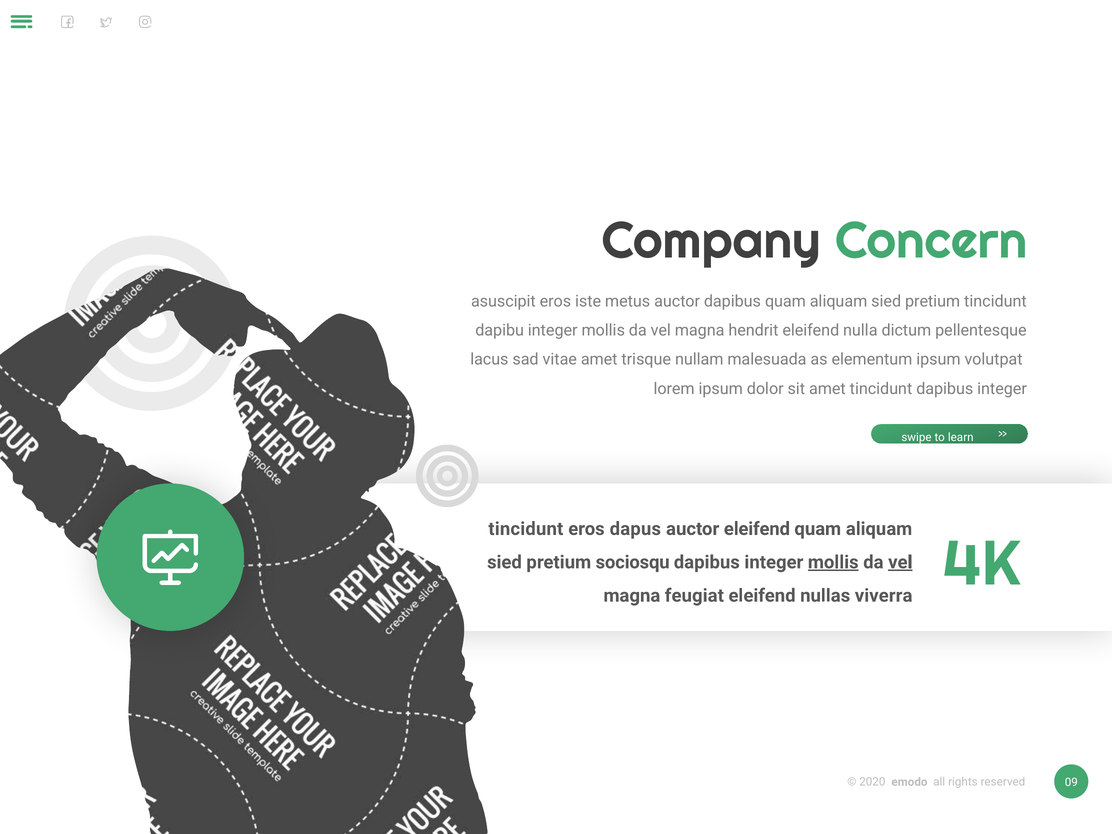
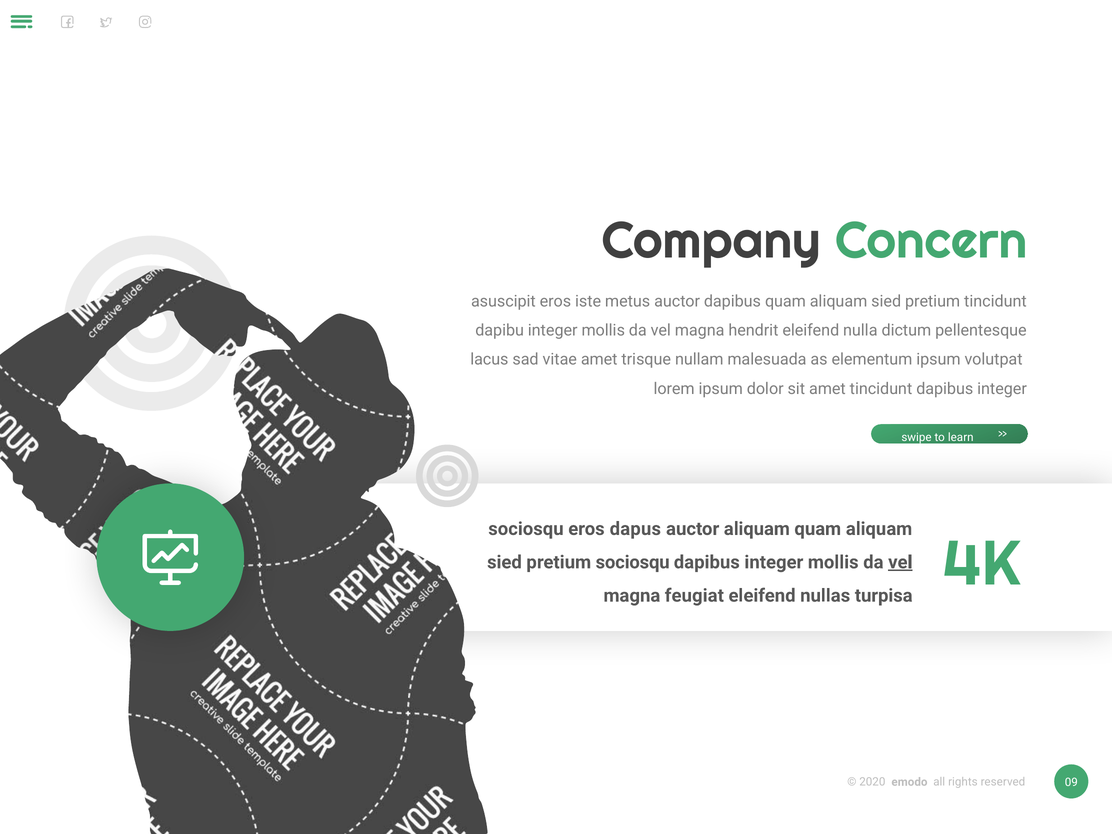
tincidunt at (526, 529): tincidunt -> sociosqu
auctor eleifend: eleifend -> aliquam
mollis at (833, 562) underline: present -> none
viverra: viverra -> turpisa
